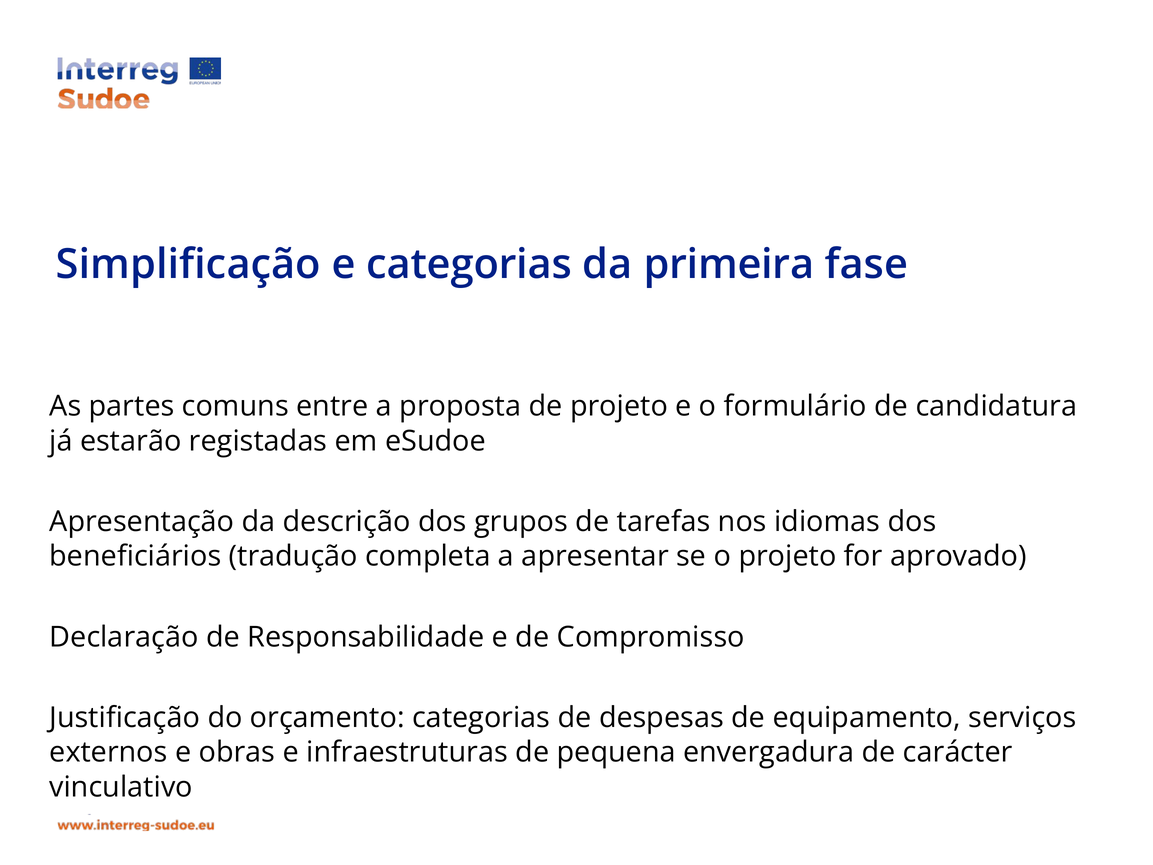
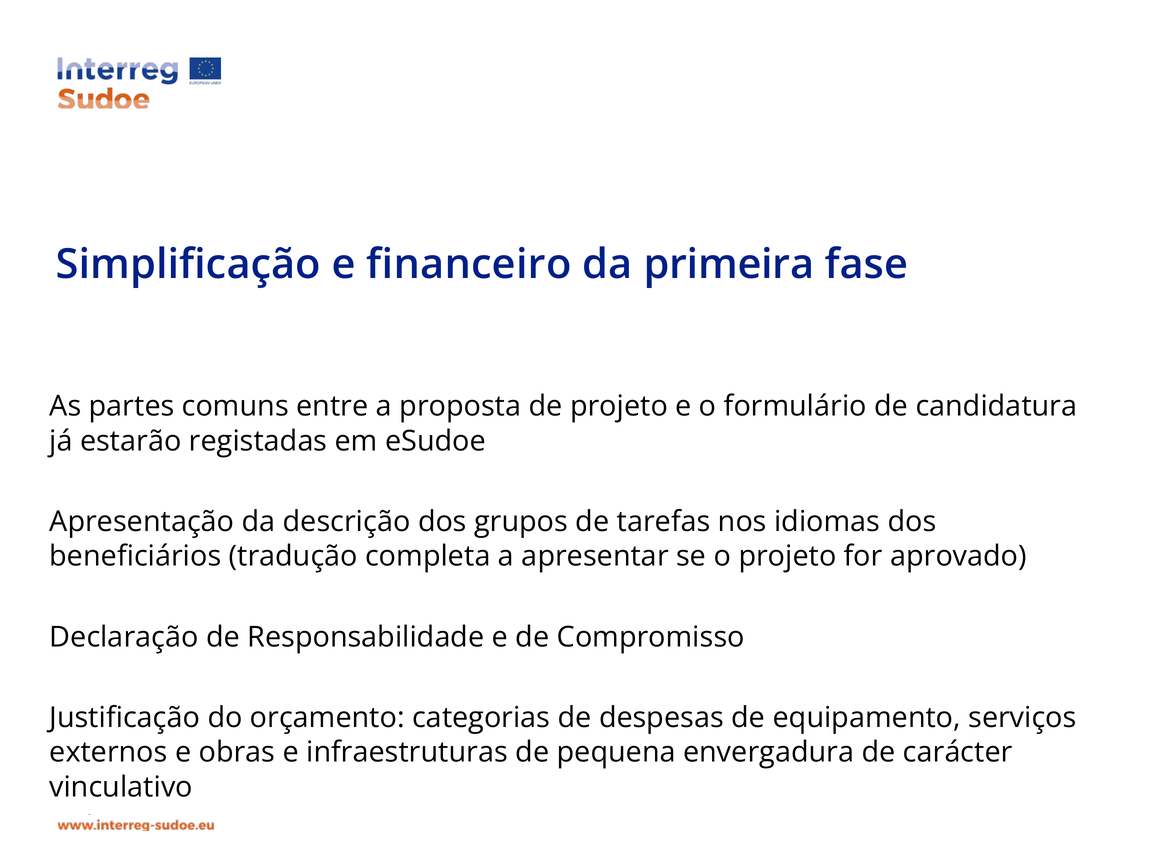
e categorias: categorias -> financeiro
